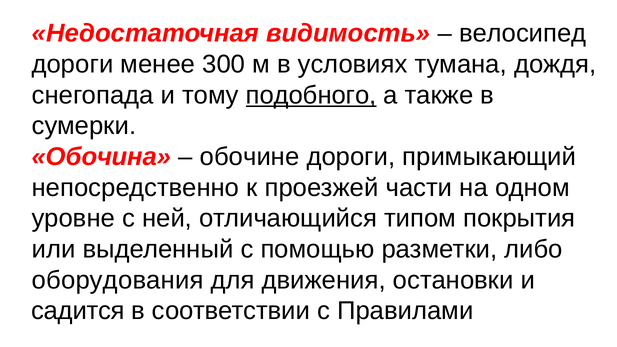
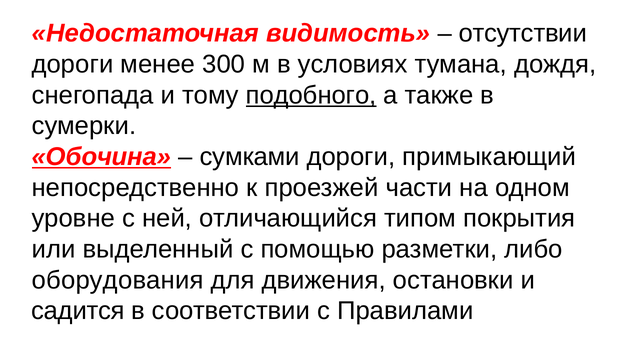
велосипед: велосипед -> отсутствии
Обочина underline: none -> present
обочине: обочине -> сумками
